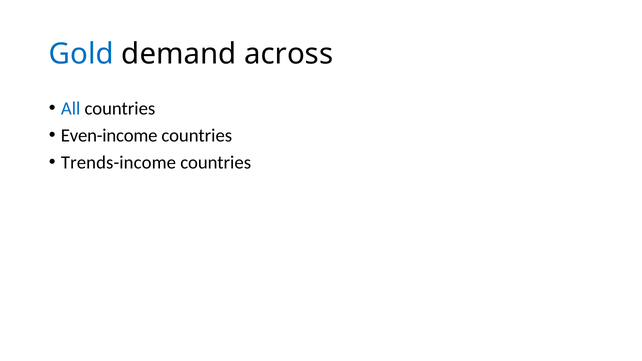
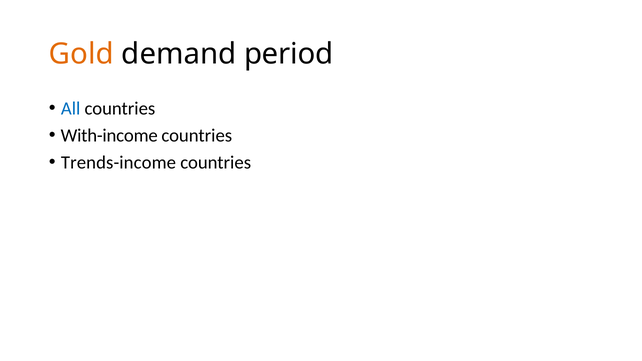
Gold colour: blue -> orange
across: across -> period
Even-income: Even-income -> With-income
